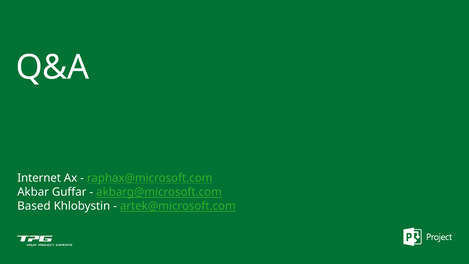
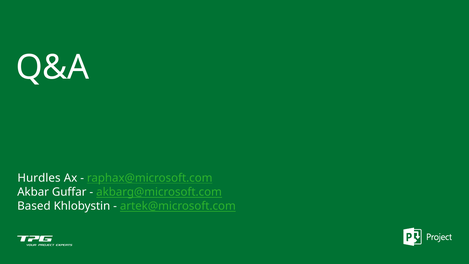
Internet: Internet -> Hurdles
